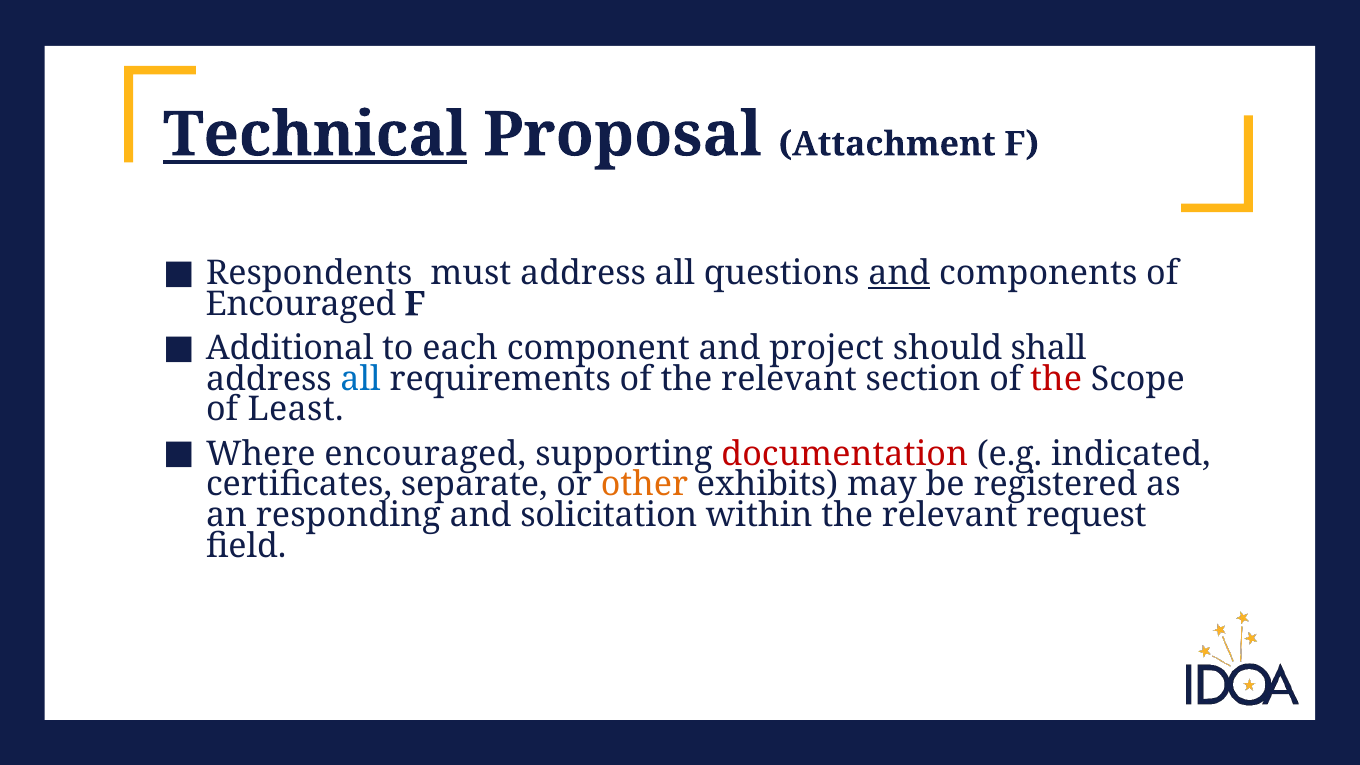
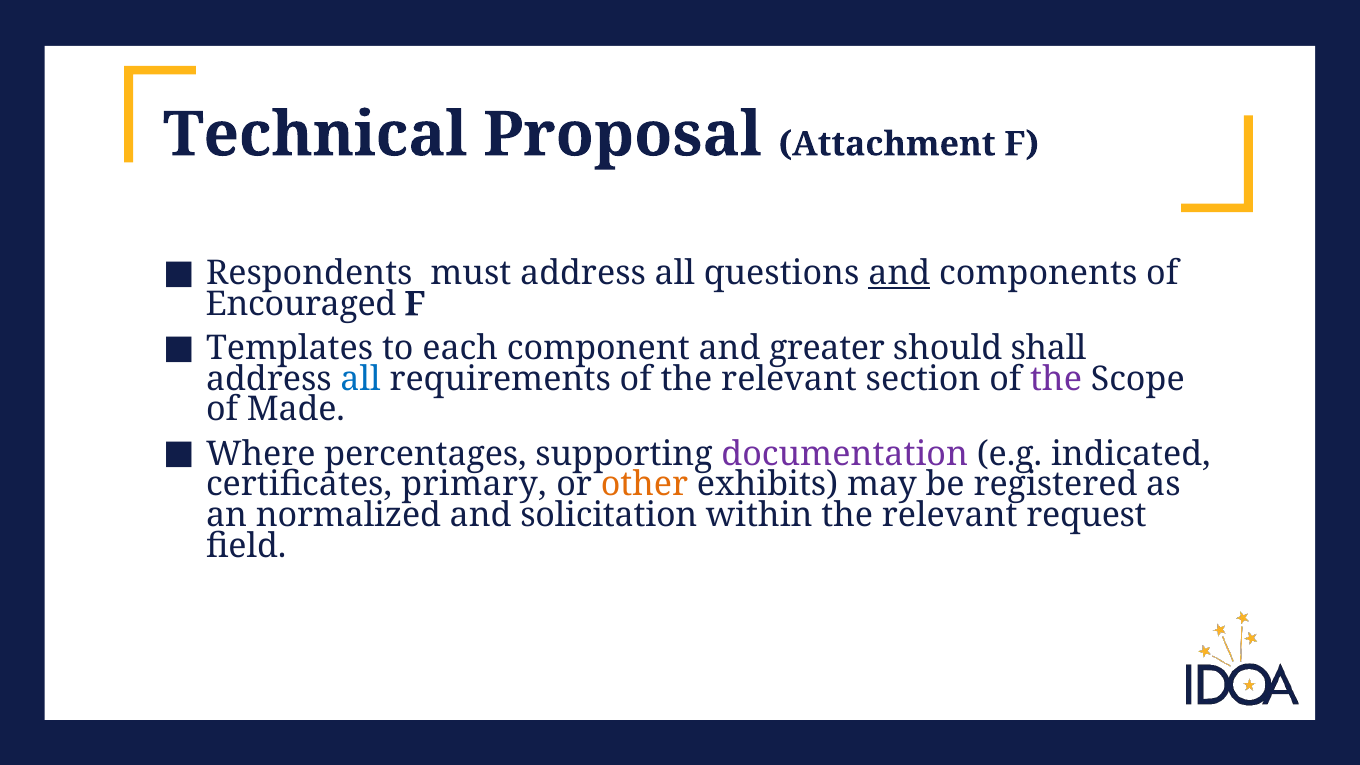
Technical underline: present -> none
Additional: Additional -> Templates
project: project -> greater
the at (1056, 379) colour: red -> purple
Least: Least -> Made
Where encouraged: encouraged -> percentages
documentation colour: red -> purple
separate: separate -> primary
responding: responding -> normalized
